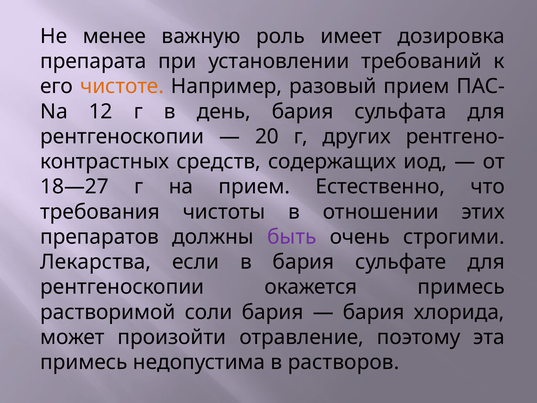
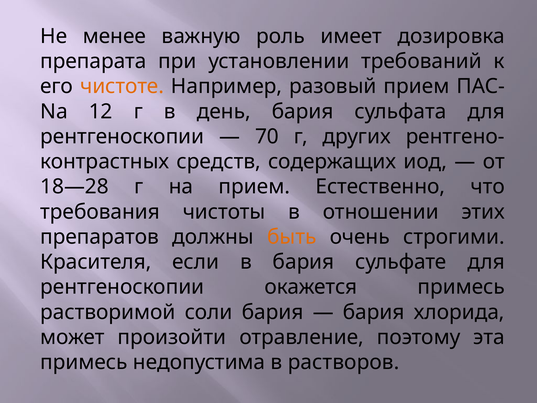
20: 20 -> 70
18—27: 18—27 -> 18—28
быть colour: purple -> orange
Лекарства: Лекарства -> Красителя
